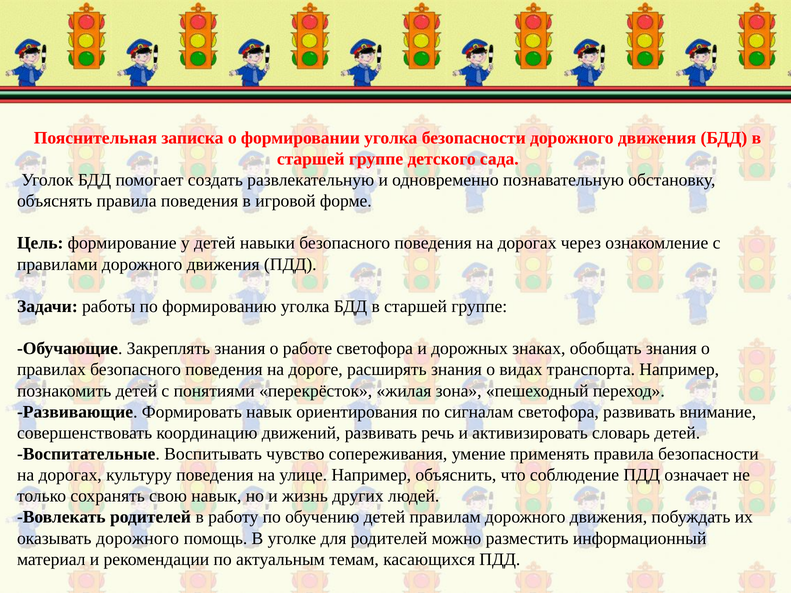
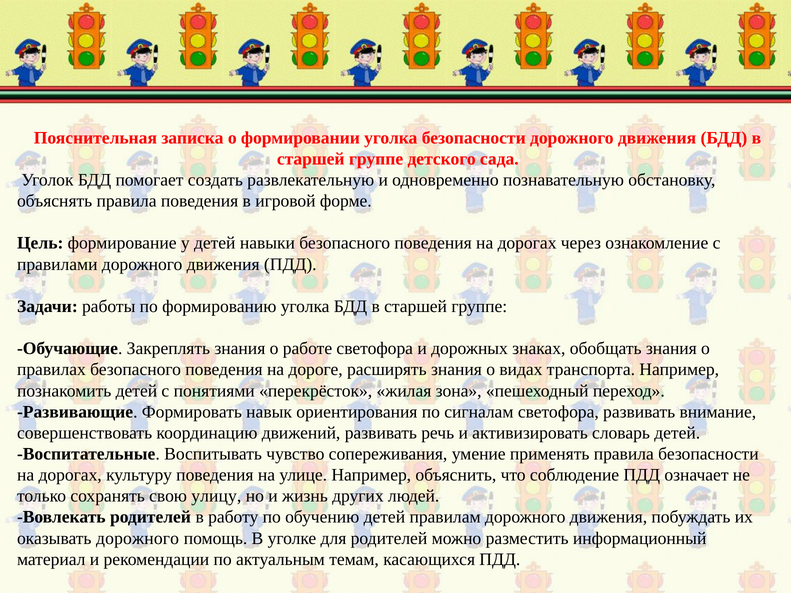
свою навык: навык -> улицу
